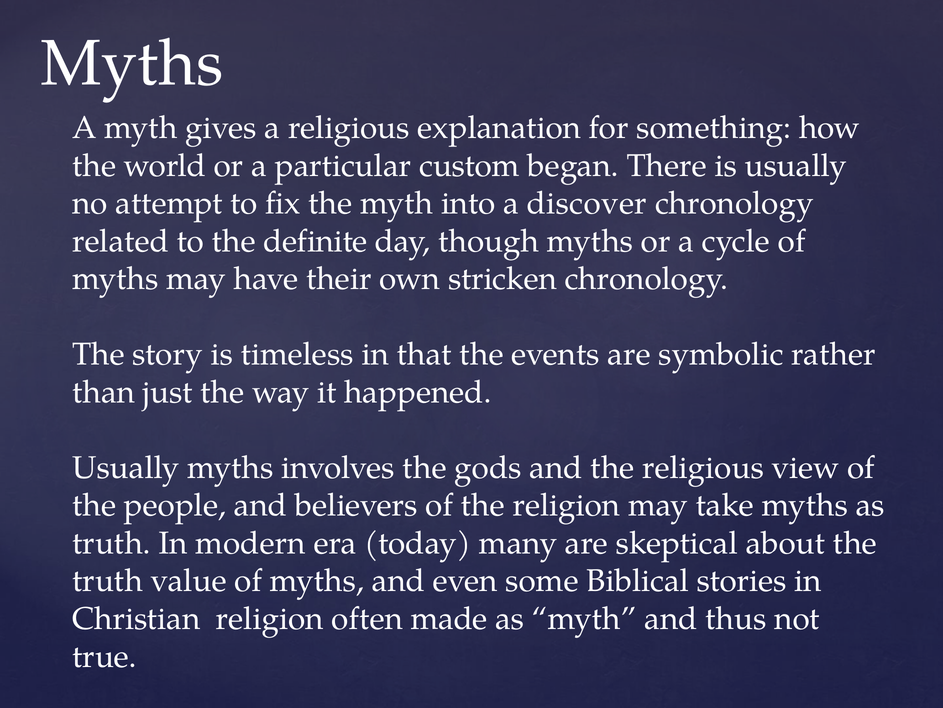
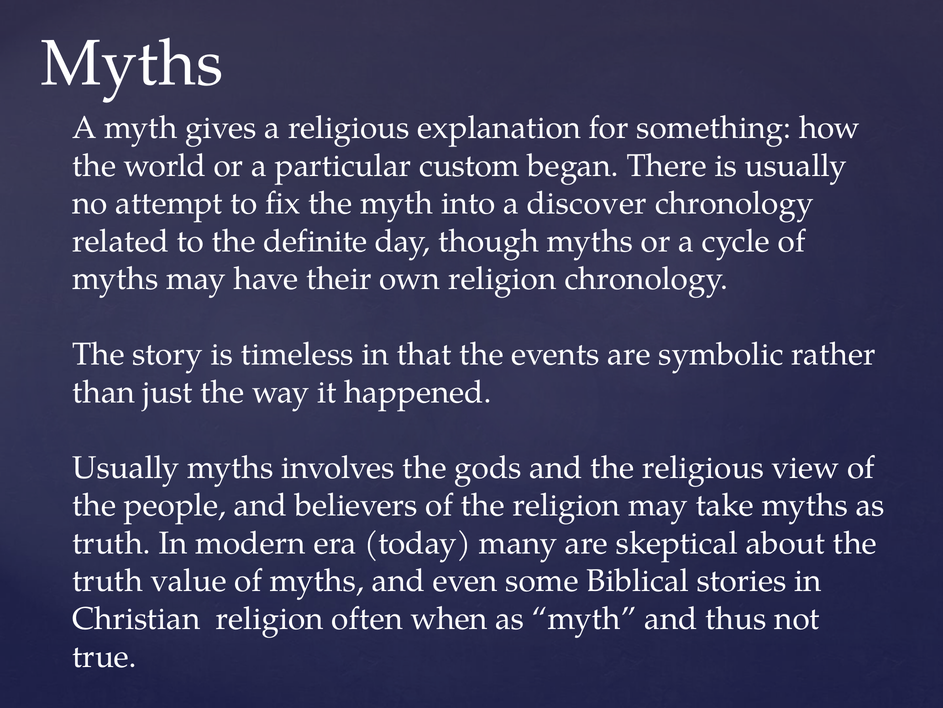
own stricken: stricken -> religion
made: made -> when
